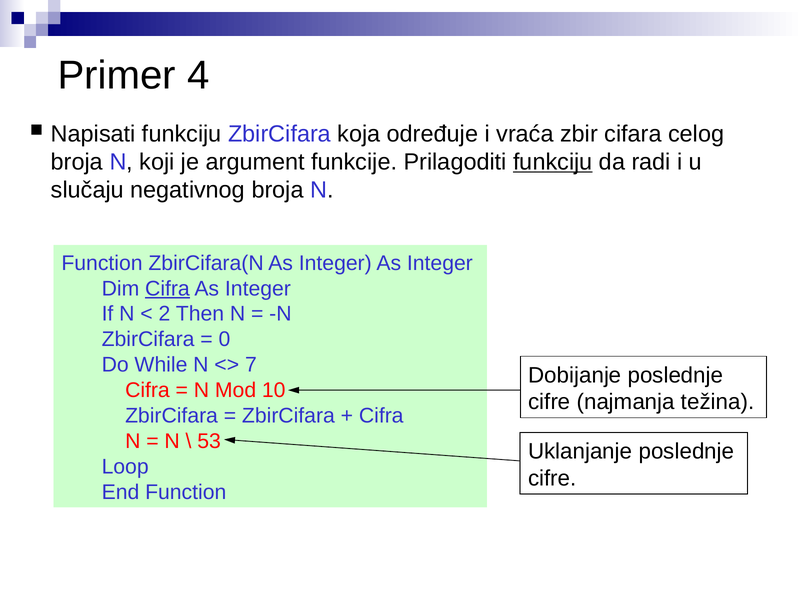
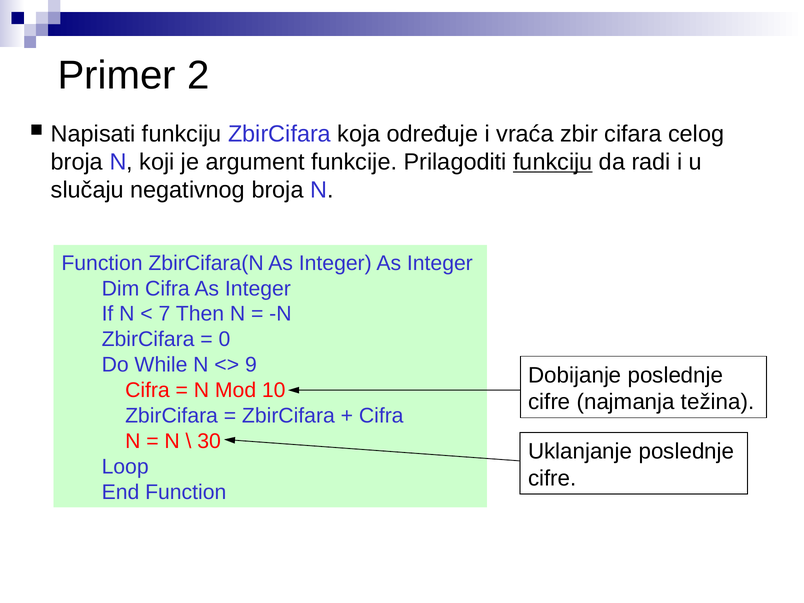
4: 4 -> 2
Cifra at (167, 289) underline: present -> none
2: 2 -> 7
7: 7 -> 9
53: 53 -> 30
